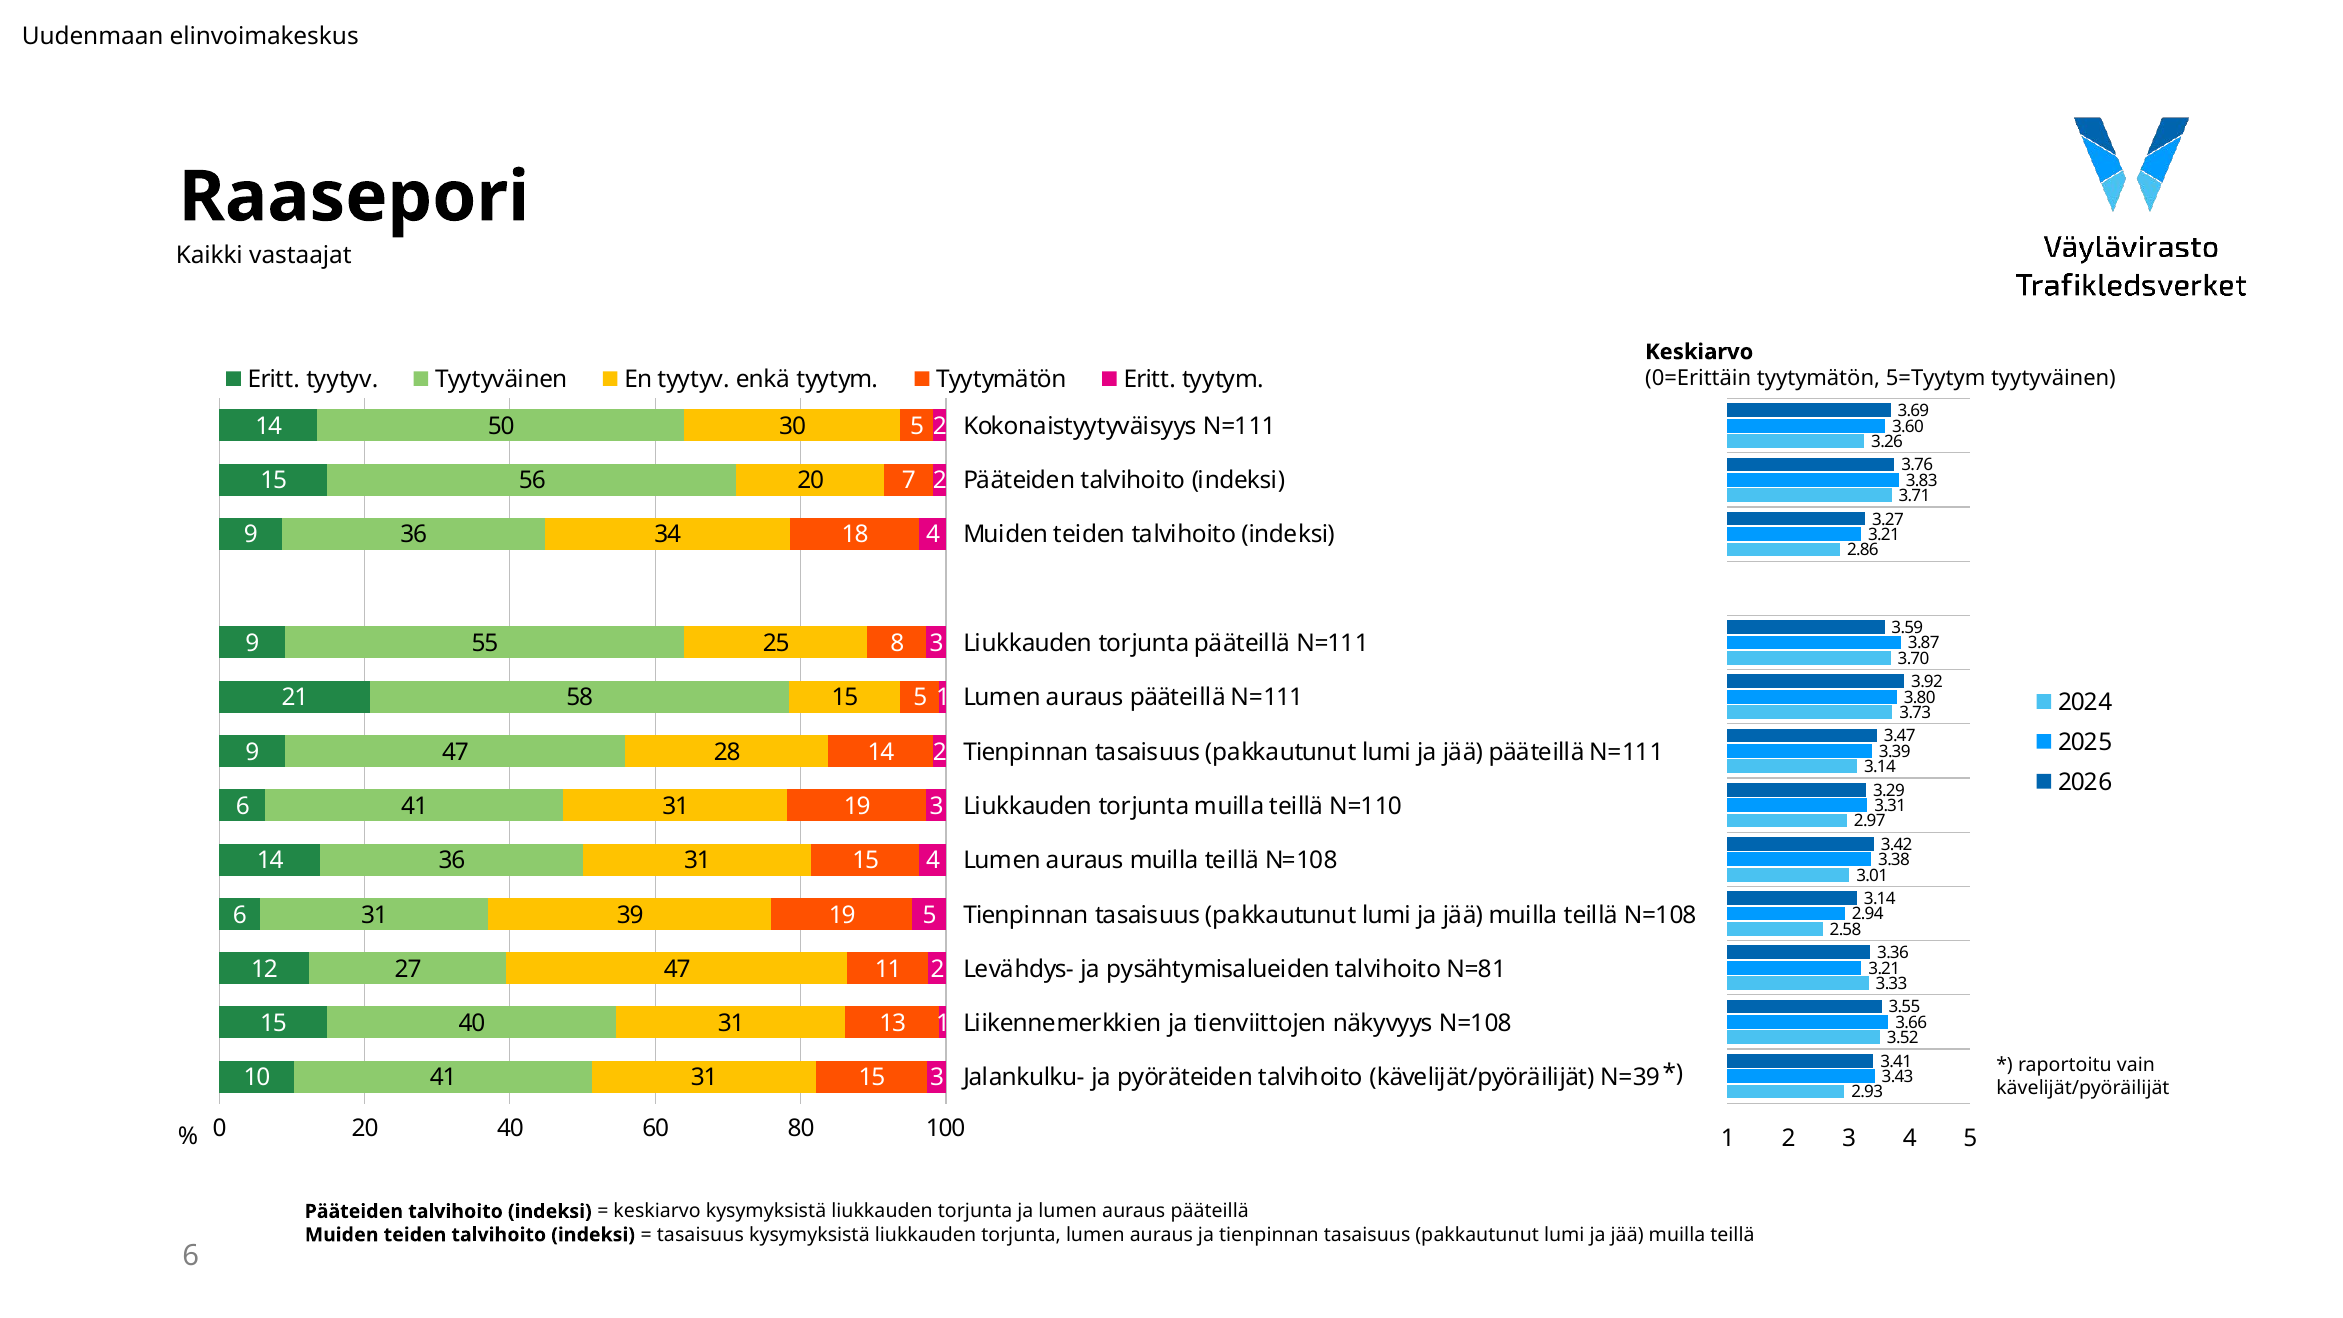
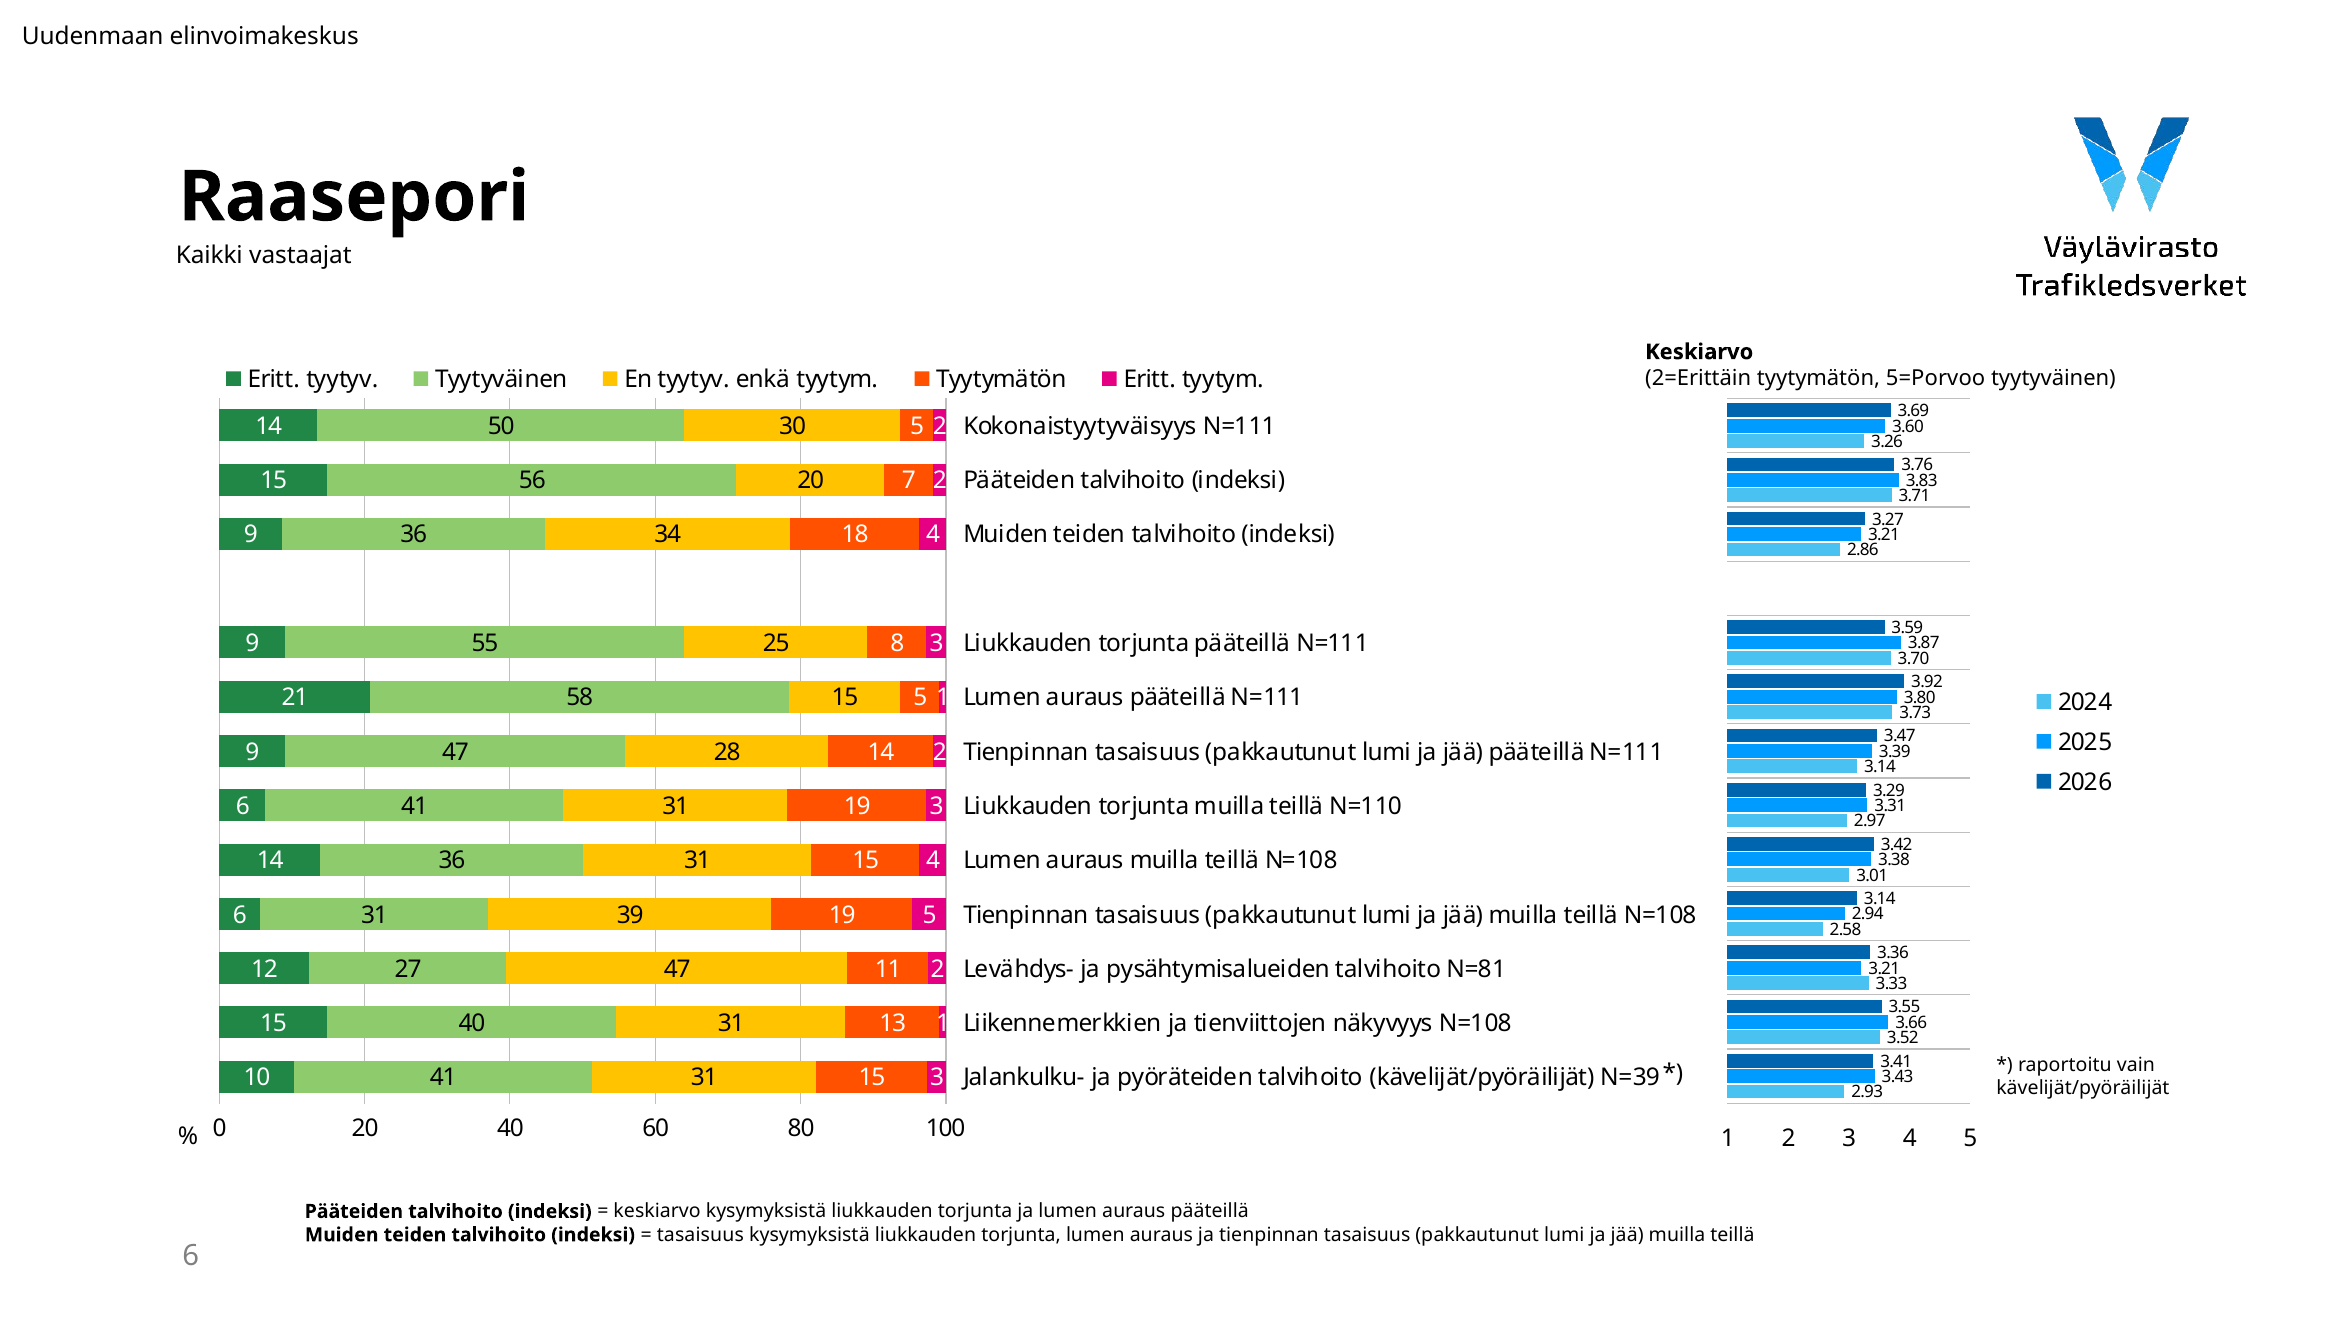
0=Erittäin: 0=Erittäin -> 2=Erittäin
5=Tyytym: 5=Tyytym -> 5=Porvoo
